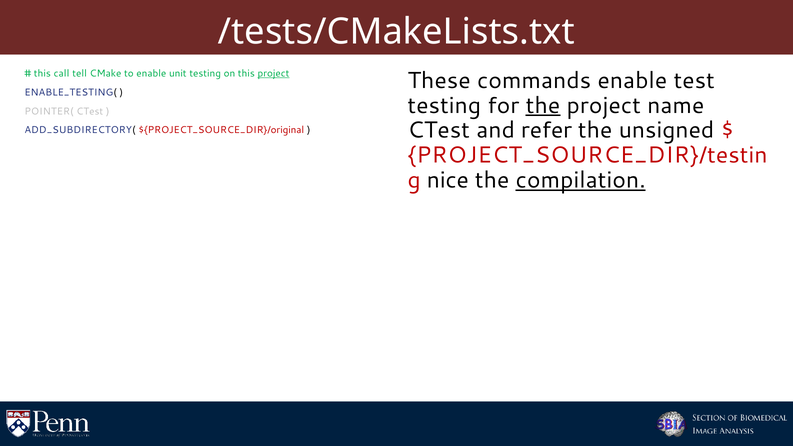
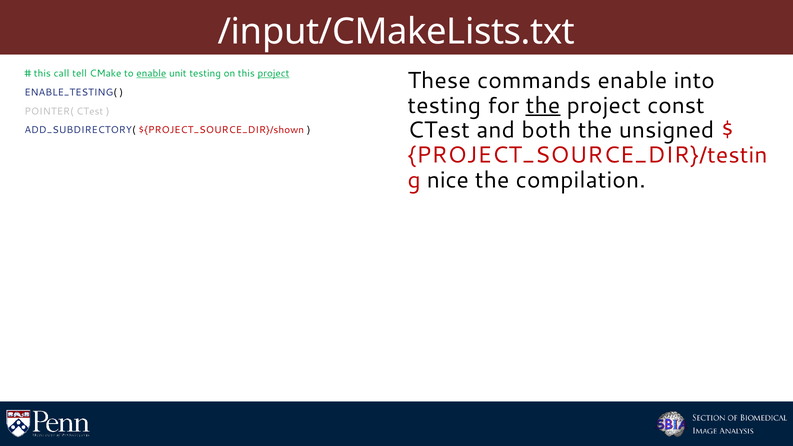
/tests/CMakeLists.txt: /tests/CMakeLists.txt -> /input/CMakeLists.txt
enable at (151, 73) underline: none -> present
test: test -> into
name: name -> const
refer: refer -> both
${PROJECT_SOURCE_DIR}/original: ${PROJECT_SOURCE_DIR}/original -> ${PROJECT_SOURCE_DIR}/shown
compilation underline: present -> none
